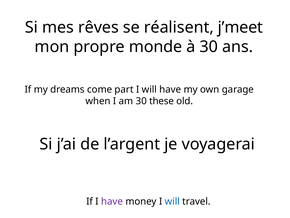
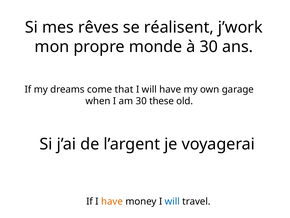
j’meet: j’meet -> j’work
part: part -> that
have at (112, 201) colour: purple -> orange
